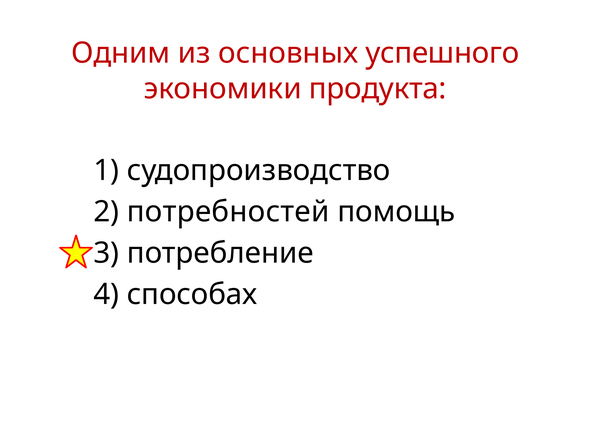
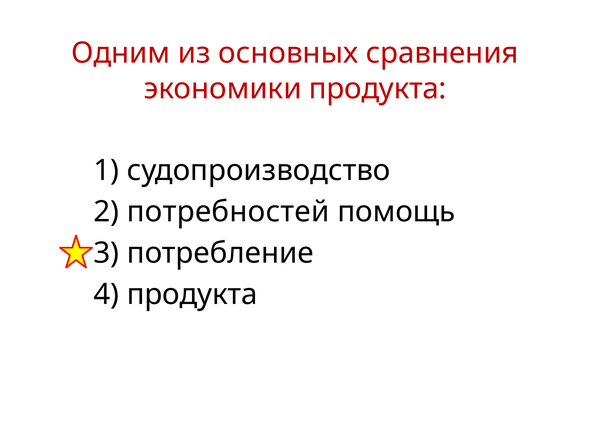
успешного: успешного -> сравнения
4 способах: способах -> продукта
